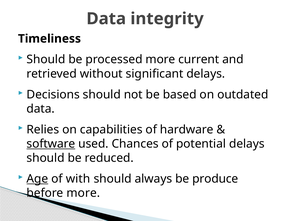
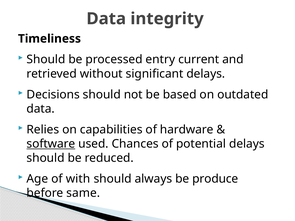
processed more: more -> entry
Age underline: present -> none
before more: more -> same
